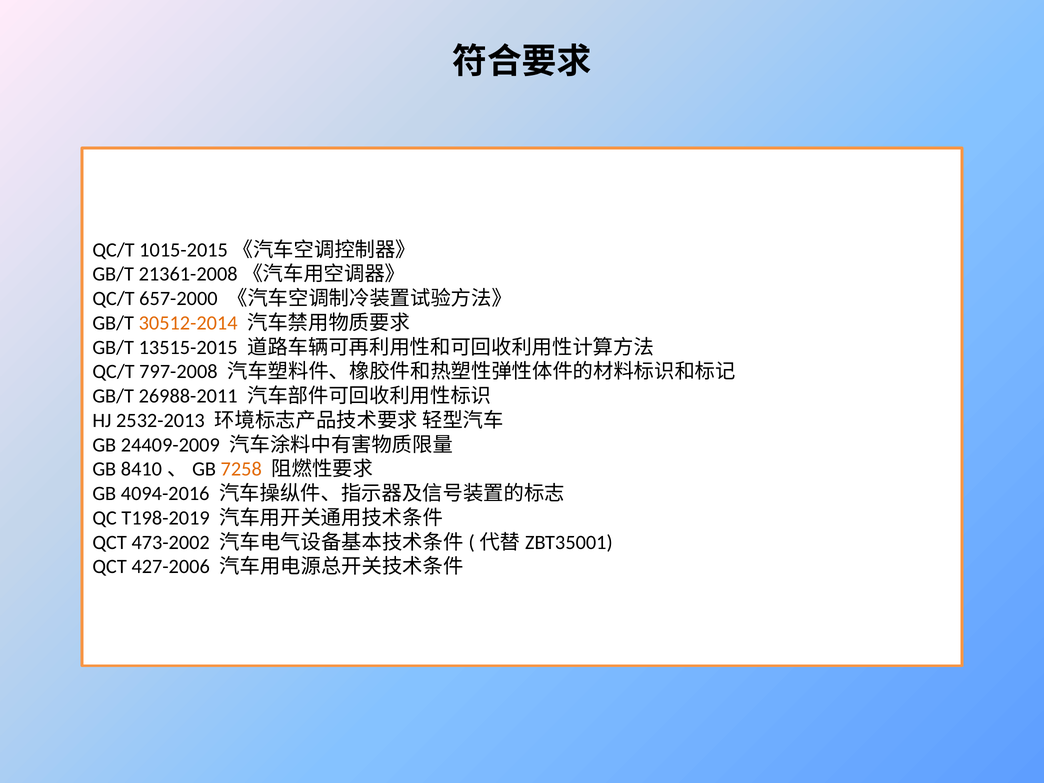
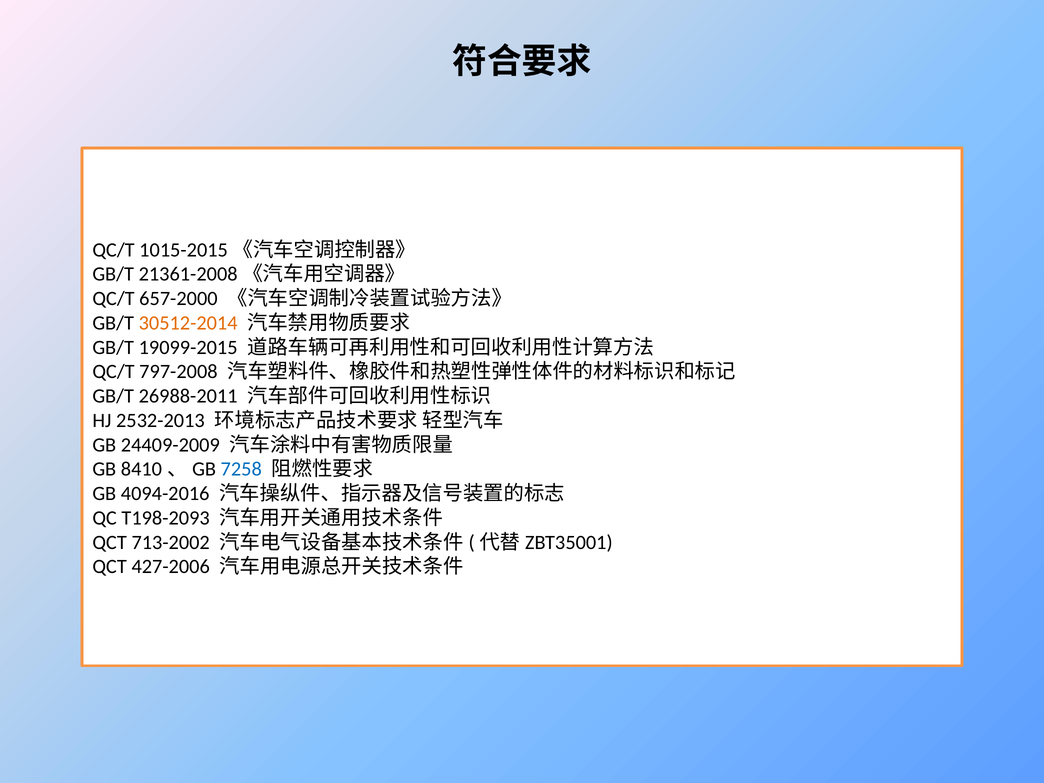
13515-2015: 13515-2015 -> 19099-2015
7258 colour: orange -> blue
T198-2019: T198-2019 -> T198-2093
473-2002: 473-2002 -> 713-2002
